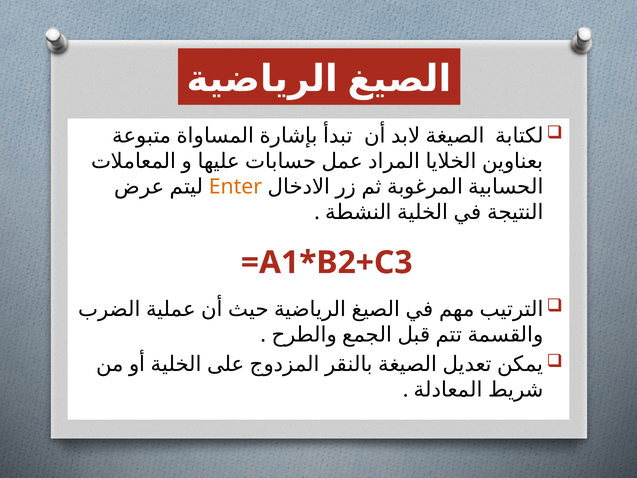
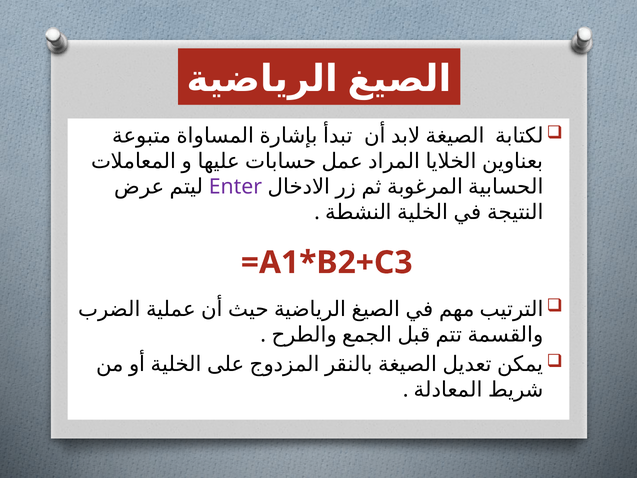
Enter colour: orange -> purple
